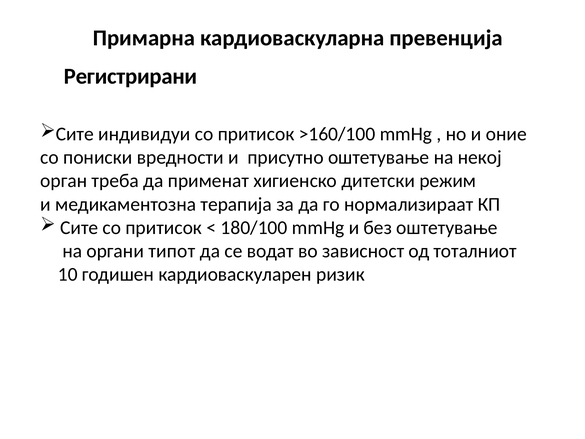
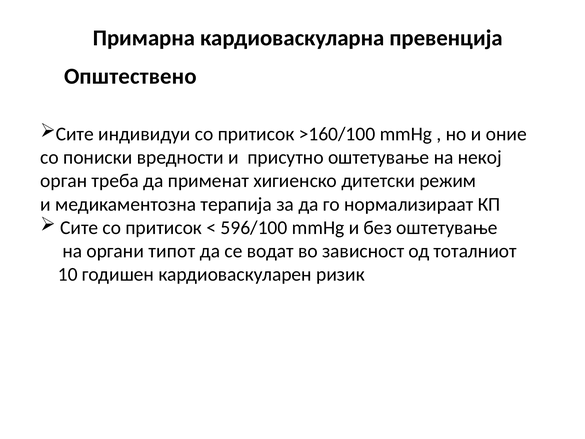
Регистрирани: Регистрирани -> Општествено
180/100: 180/100 -> 596/100
